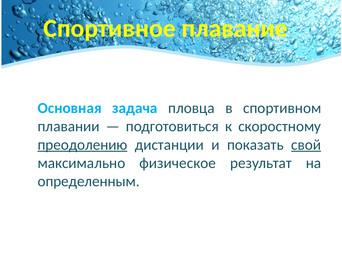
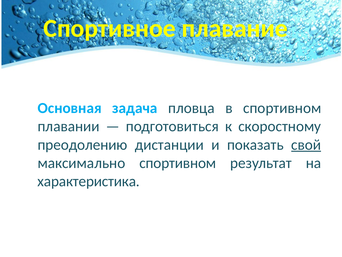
преодолению underline: present -> none
максимально физическое: физическое -> спортивном
определенным: определенным -> характеристика
